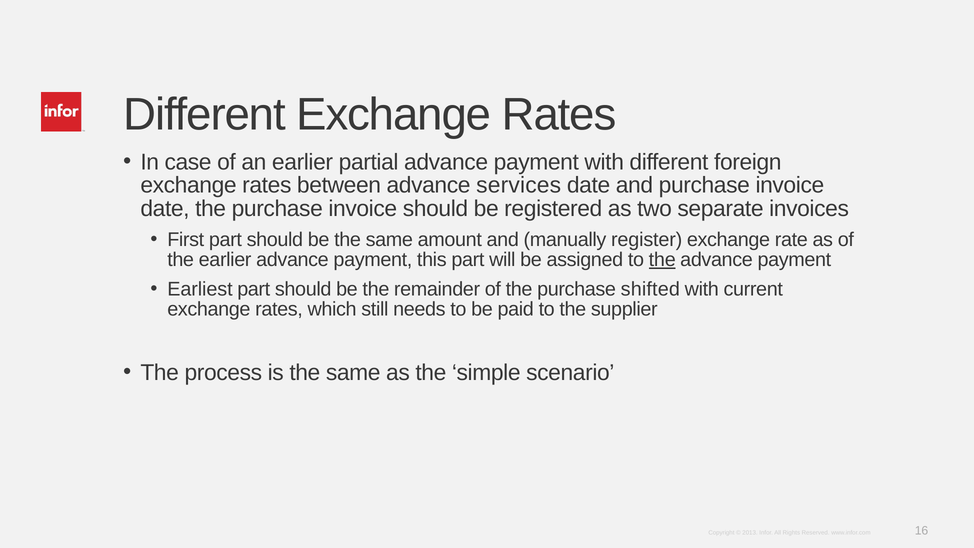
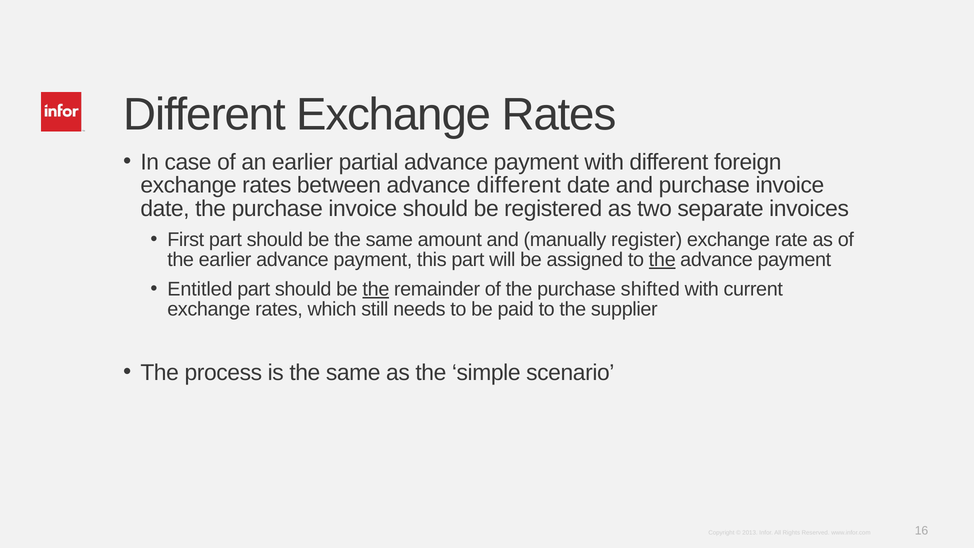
advance services: services -> different
Earliest: Earliest -> Entitled
the at (376, 289) underline: none -> present
